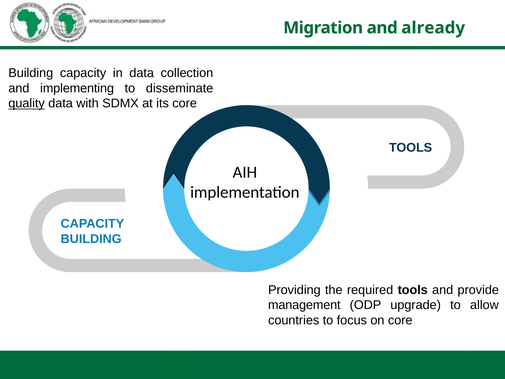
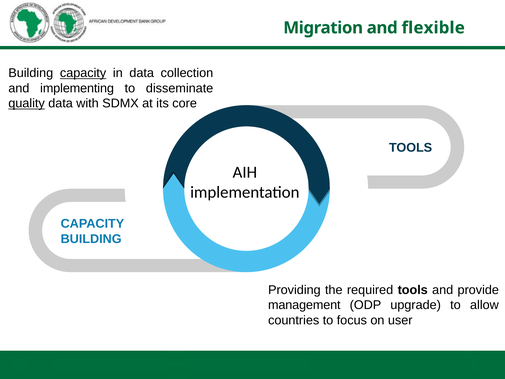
already: already -> flexible
capacity at (83, 73) underline: none -> present
on core: core -> user
